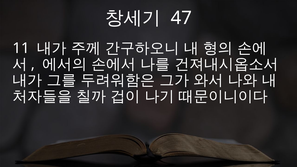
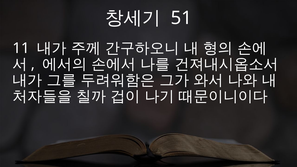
47: 47 -> 51
